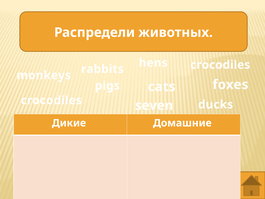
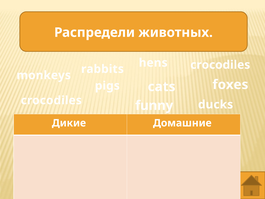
seven: seven -> funny
